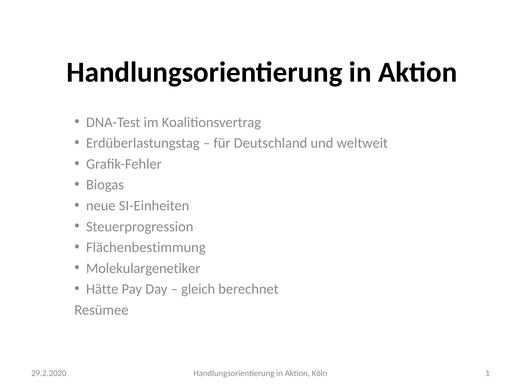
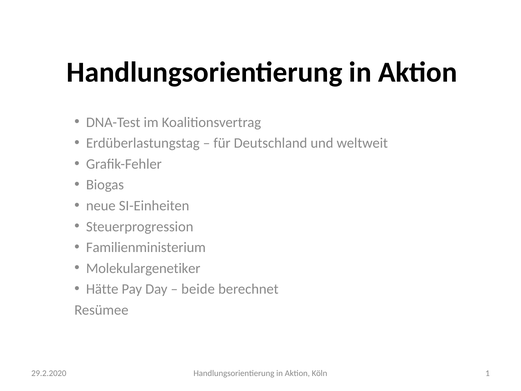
Flächenbestimmung: Flächenbestimmung -> Familienministerium
gleich: gleich -> beide
